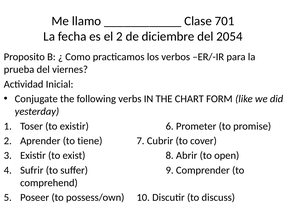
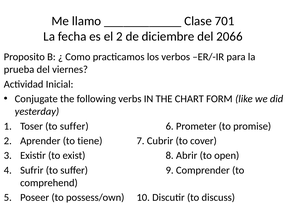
2054: 2054 -> 2066
Toser to existir: existir -> suffer
